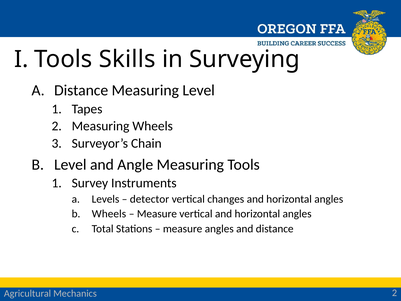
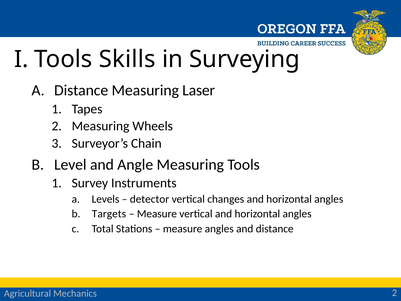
Measuring Level: Level -> Laser
Wheels at (109, 214): Wheels -> Targets
